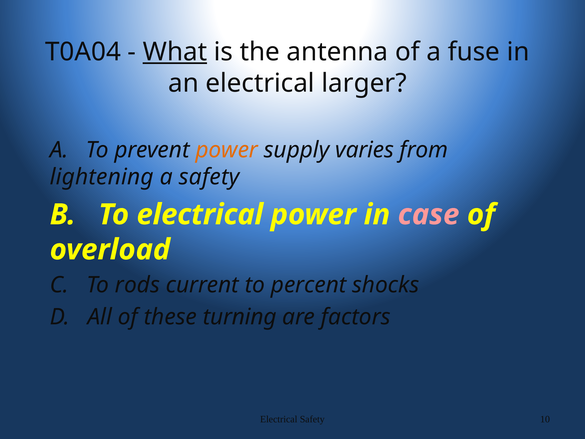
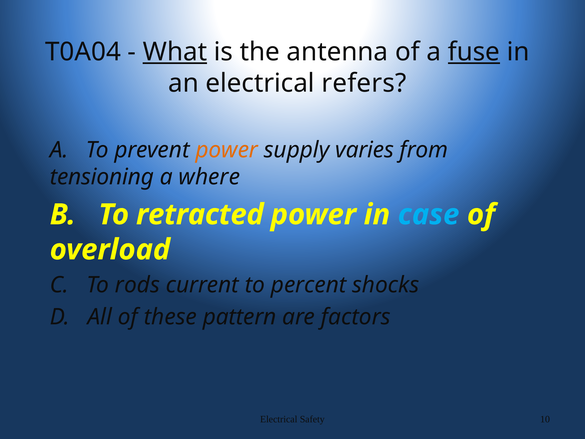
fuse underline: none -> present
larger: larger -> refers
lightening: lightening -> tensioning
a safety: safety -> where
To electrical: electrical -> retracted
case colour: pink -> light blue
turning: turning -> pattern
